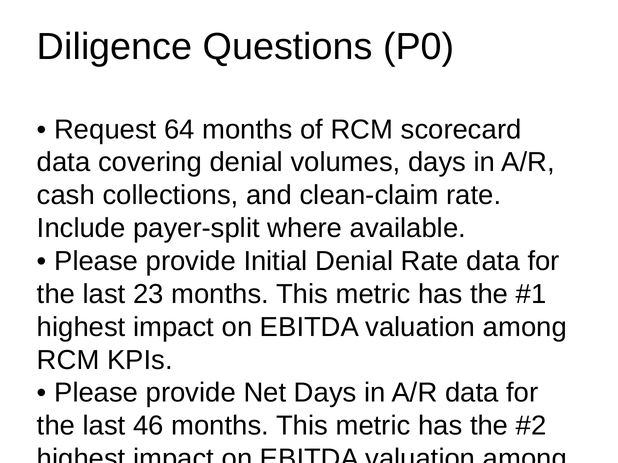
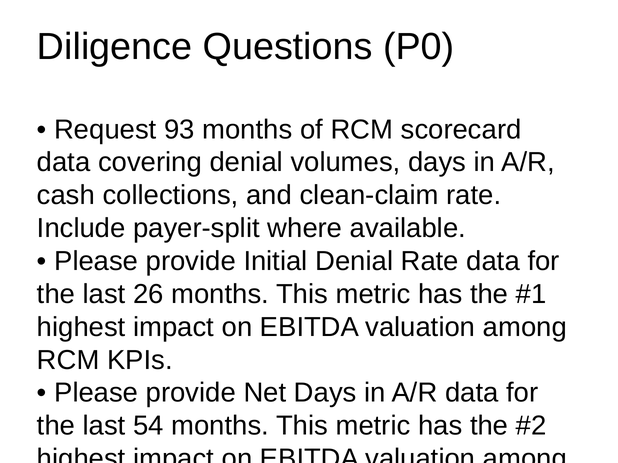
64: 64 -> 93
23: 23 -> 26
46: 46 -> 54
